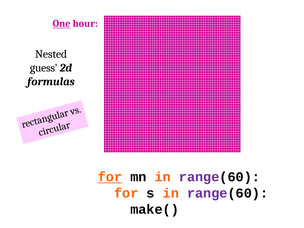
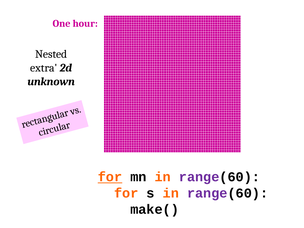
One underline: present -> none
guess: guess -> extra
formulas: formulas -> unknown
